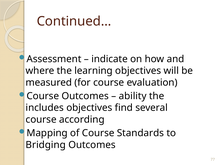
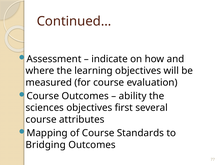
includes: includes -> sciences
find: find -> first
according: according -> attributes
